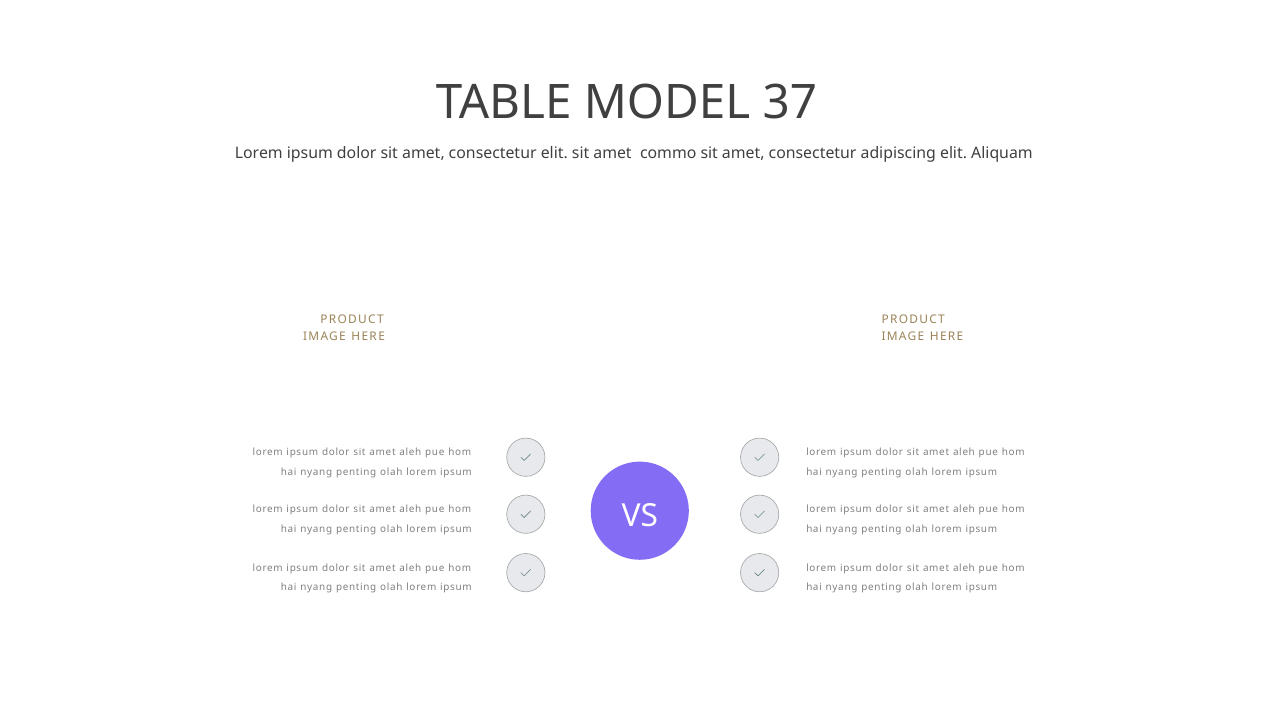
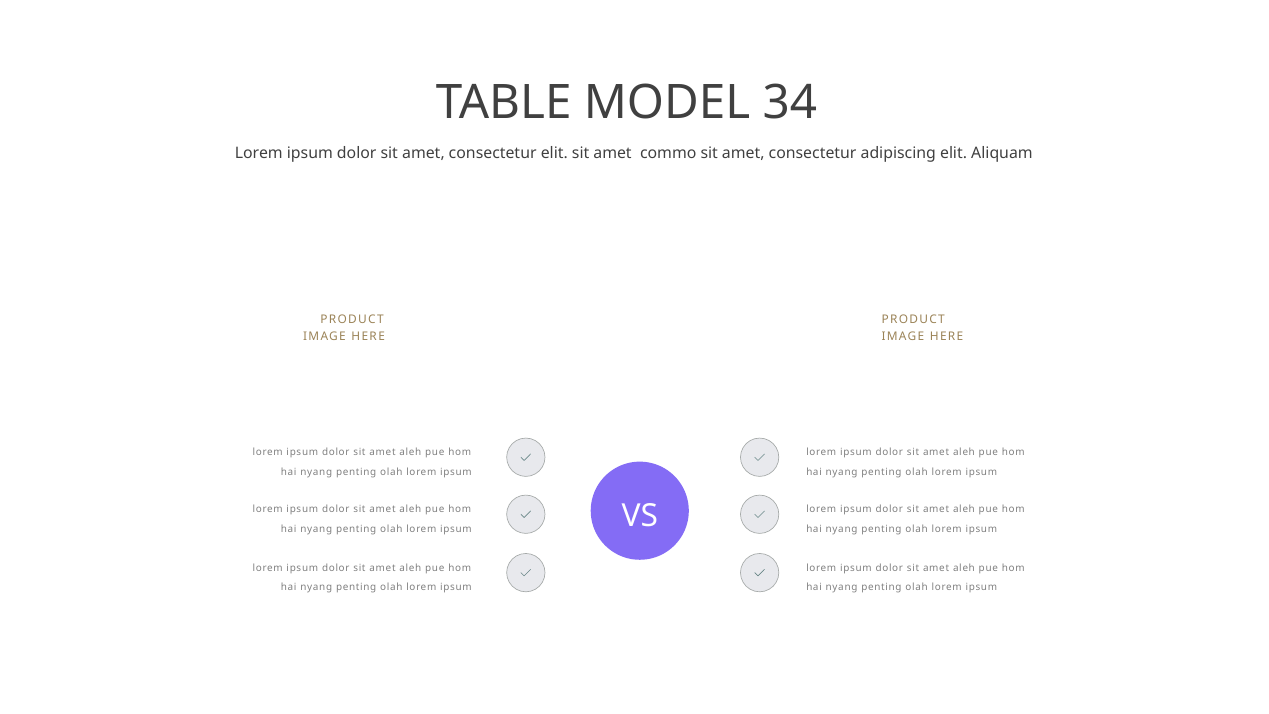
37: 37 -> 34
